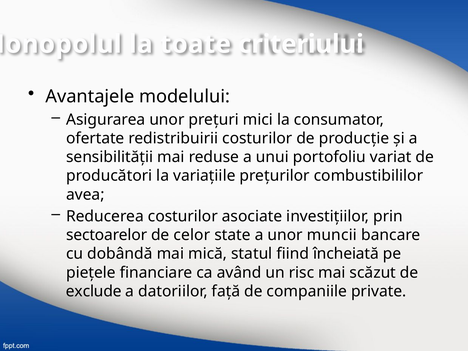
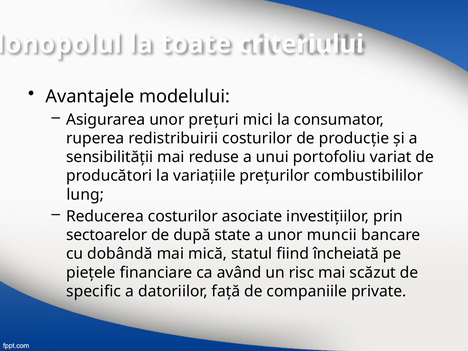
ofertate: ofertate -> ruperea
avea: avea -> lung
celor: celor -> după
exclude: exclude -> specific
